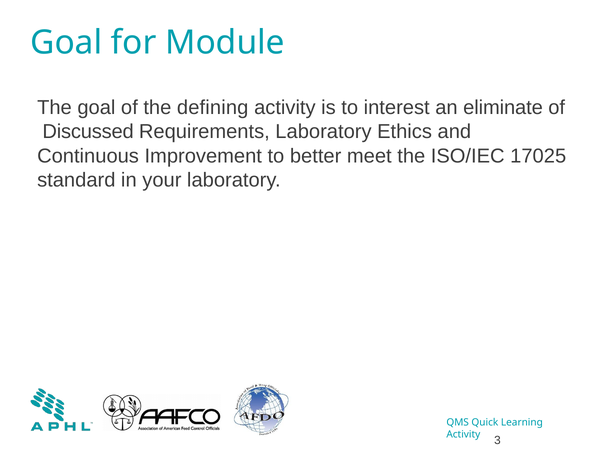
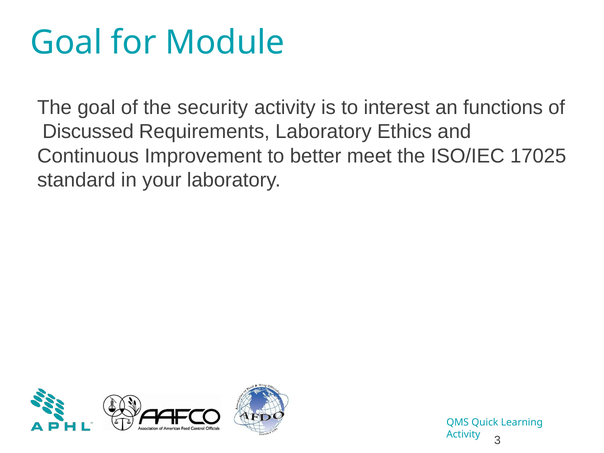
defining: defining -> security
eliminate: eliminate -> functions
